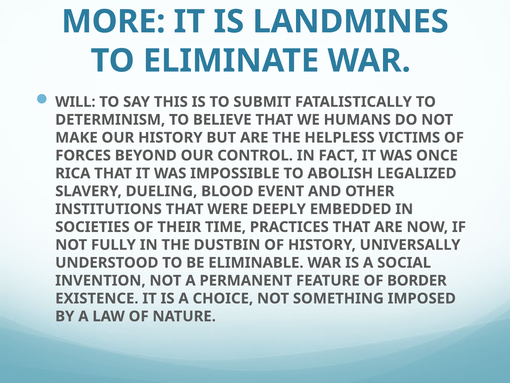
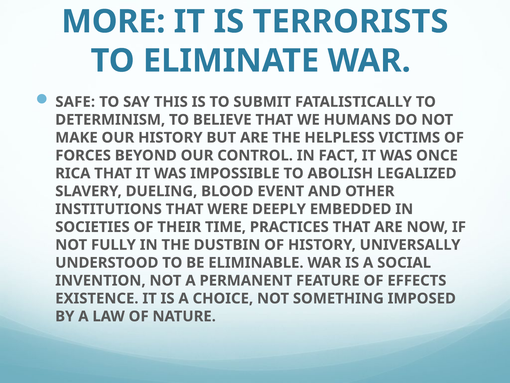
LANDMINES: LANDMINES -> TERRORISTS
WILL: WILL -> SAFE
BORDER: BORDER -> EFFECTS
